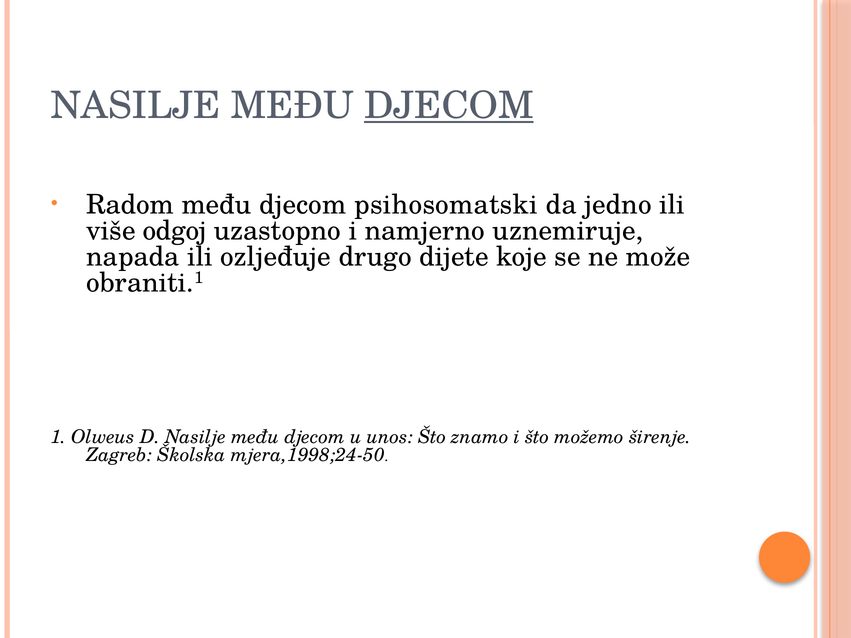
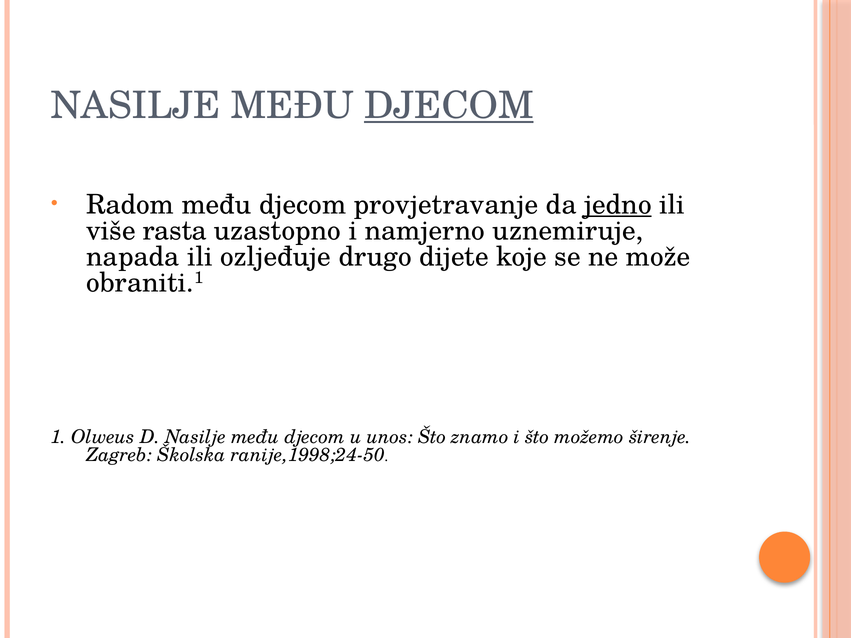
psihosomatski: psihosomatski -> provjetravanje
jedno underline: none -> present
odgoj: odgoj -> rasta
mjera,1998;24-50: mjera,1998;24-50 -> ranije,1998;24-50
